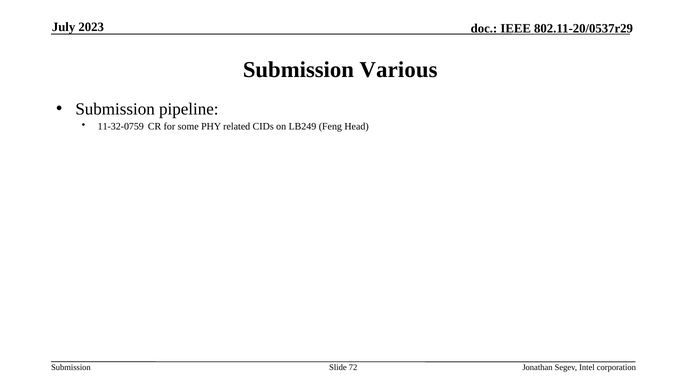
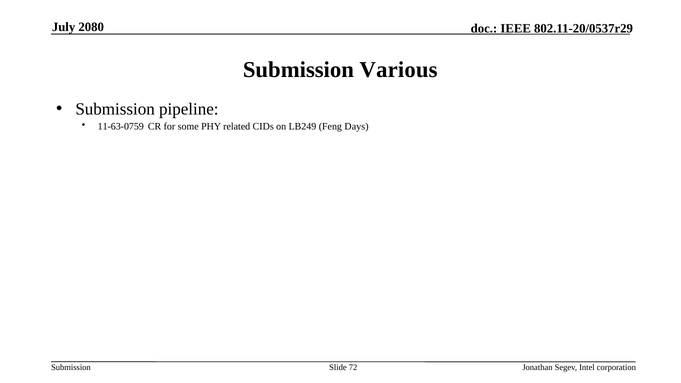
2023: 2023 -> 2080
11-32-0759: 11-32-0759 -> 11-63-0759
Head: Head -> Days
